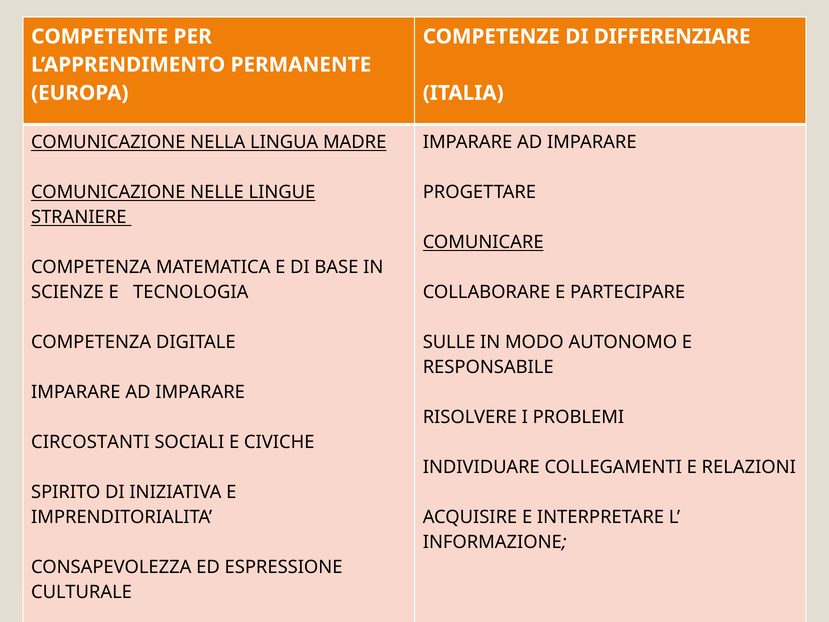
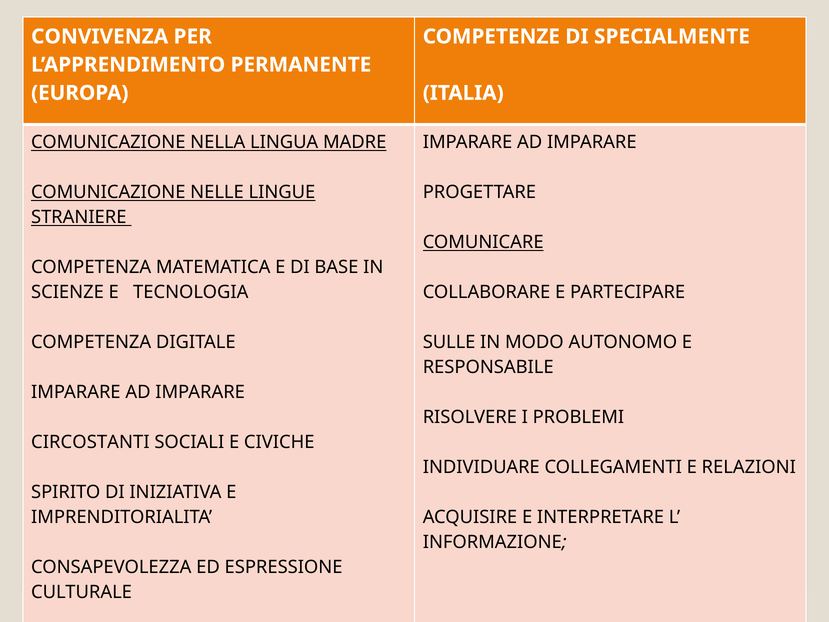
COMPETENTE: COMPETENTE -> CONVIVENZA
DIFFERENZIARE: DIFFERENZIARE -> SPECIALMENTE
